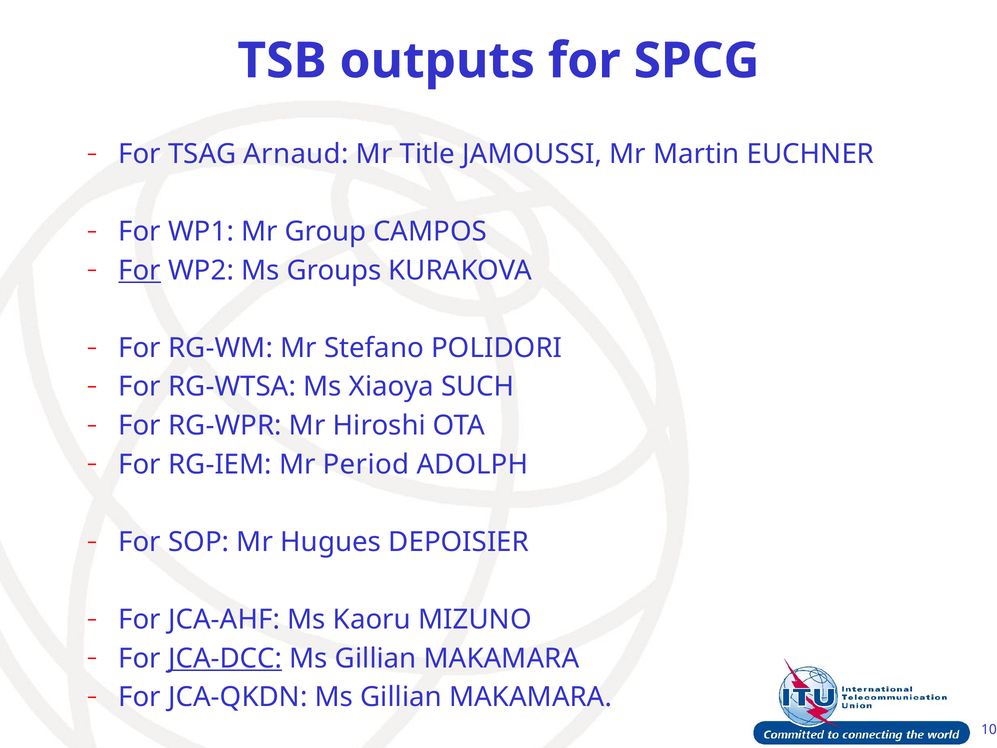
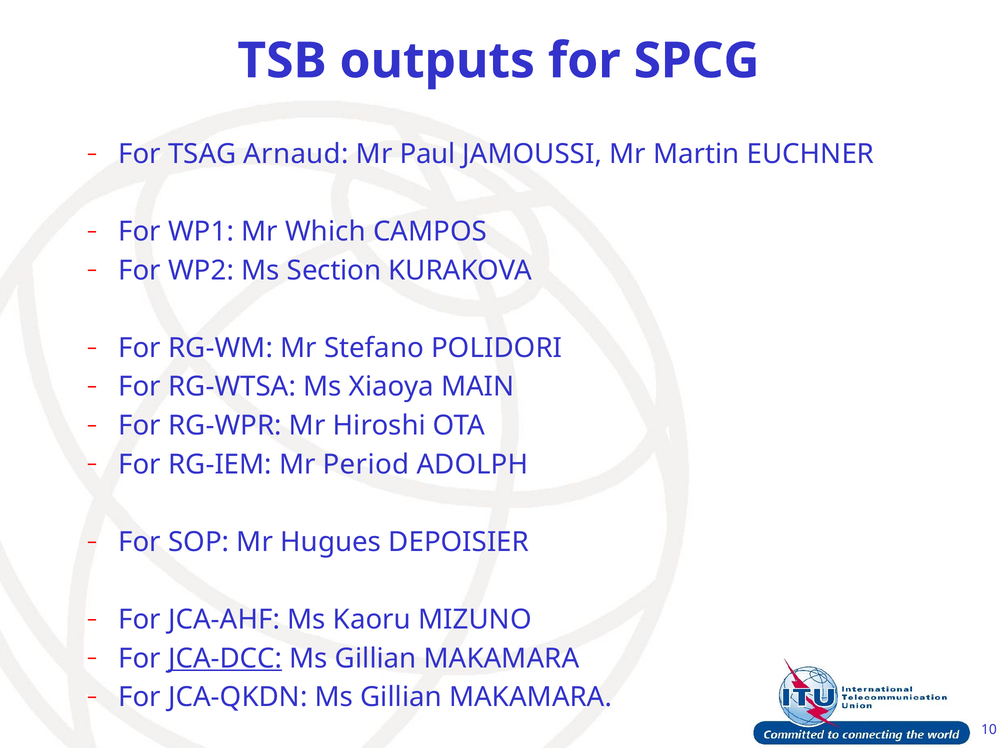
Title: Title -> Paul
Group: Group -> Which
For at (140, 270) underline: present -> none
Groups: Groups -> Section
SUCH: SUCH -> MAIN
